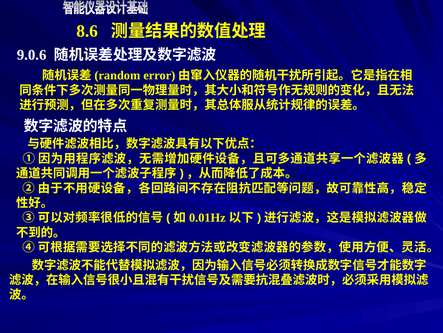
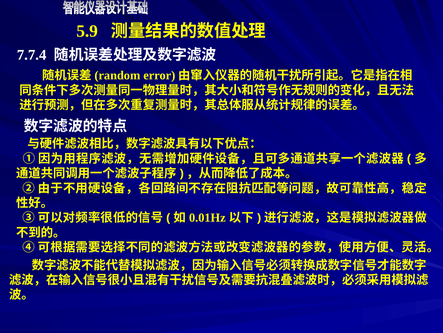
8.6: 8.6 -> 5.9
9.0.6: 9.0.6 -> 7.7.4
